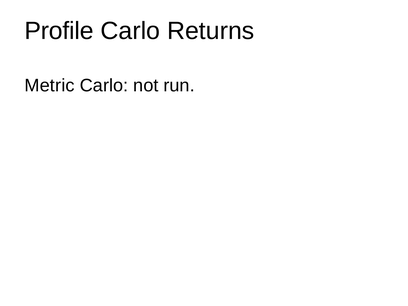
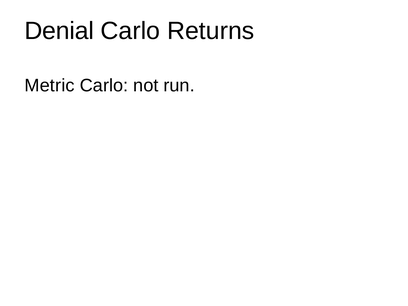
Profile: Profile -> Denial
